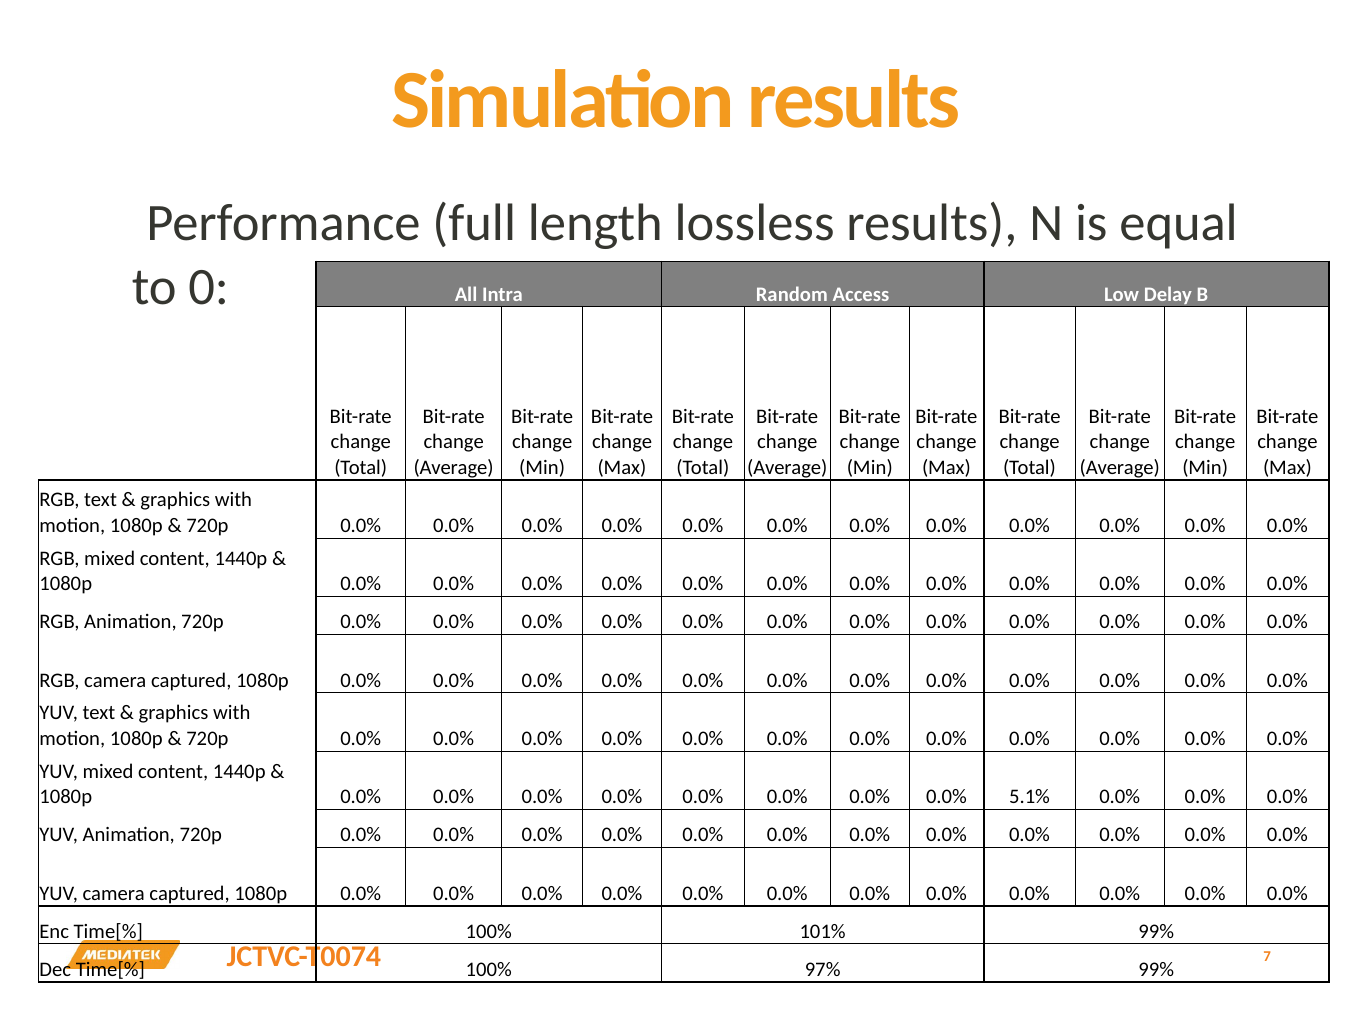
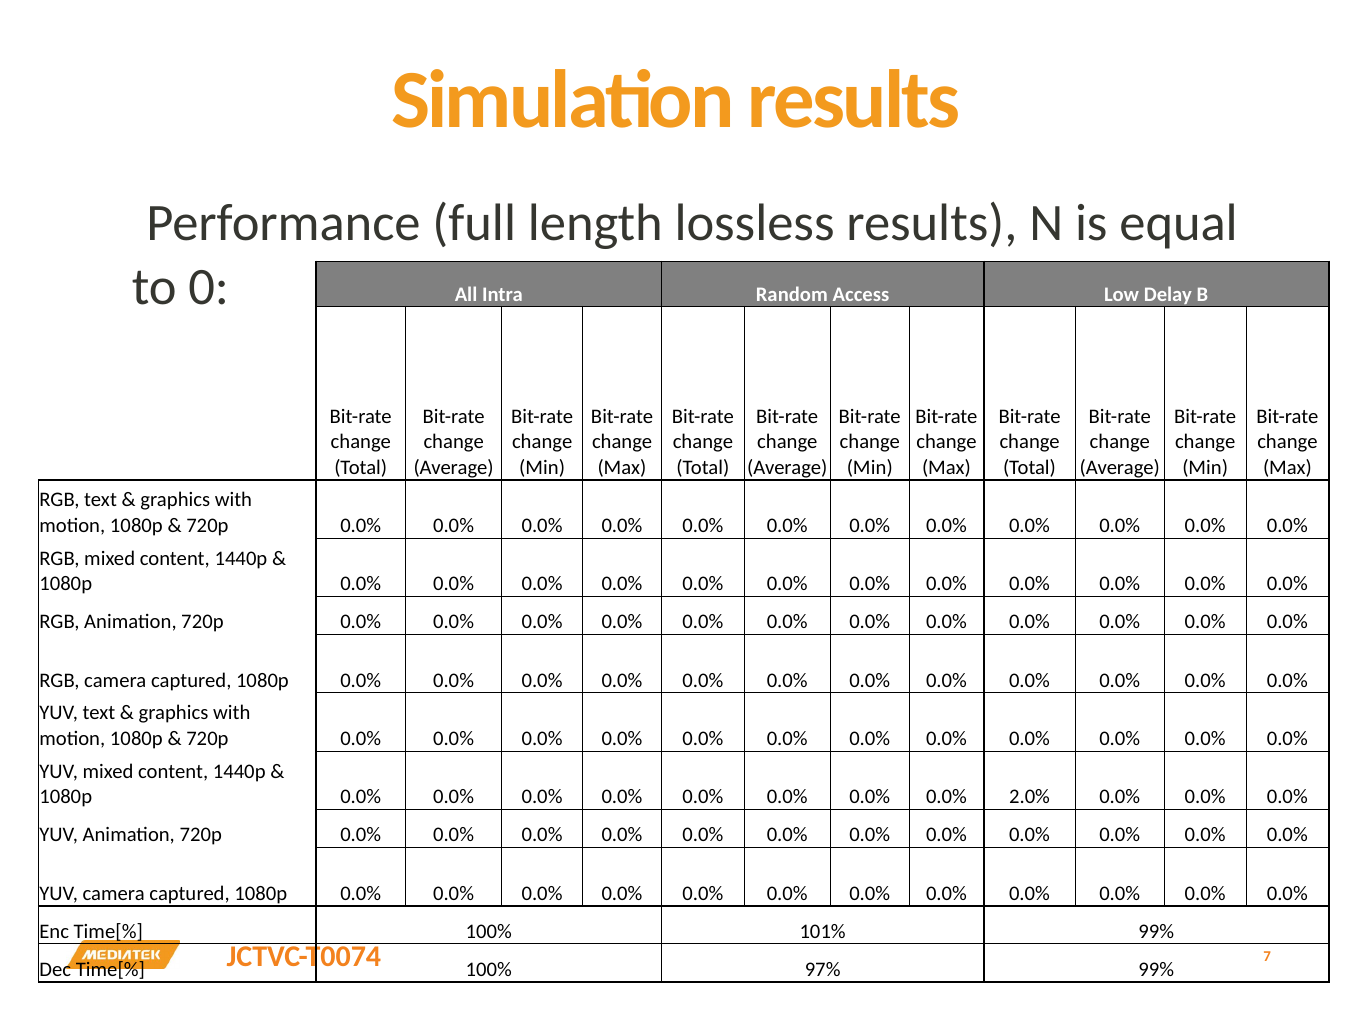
5.1%: 5.1% -> 2.0%
